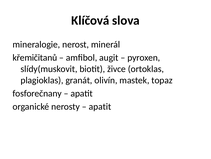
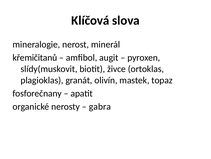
apatit at (100, 106): apatit -> gabra
